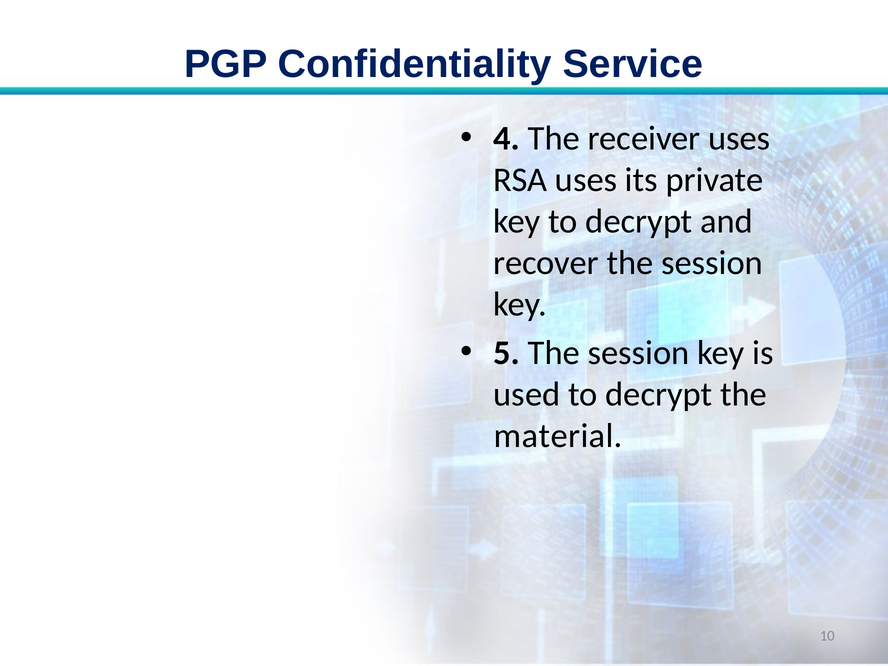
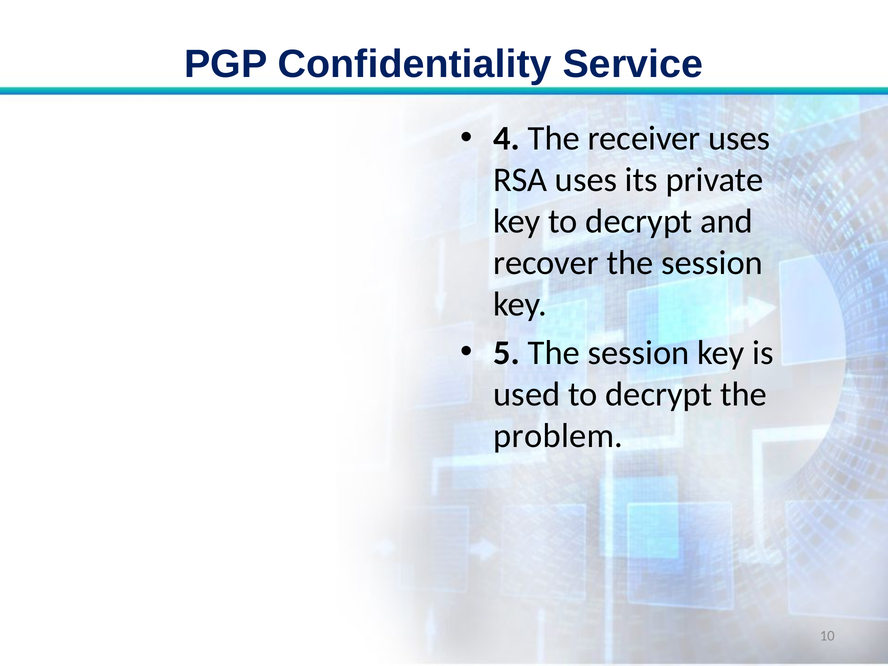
material: material -> problem
